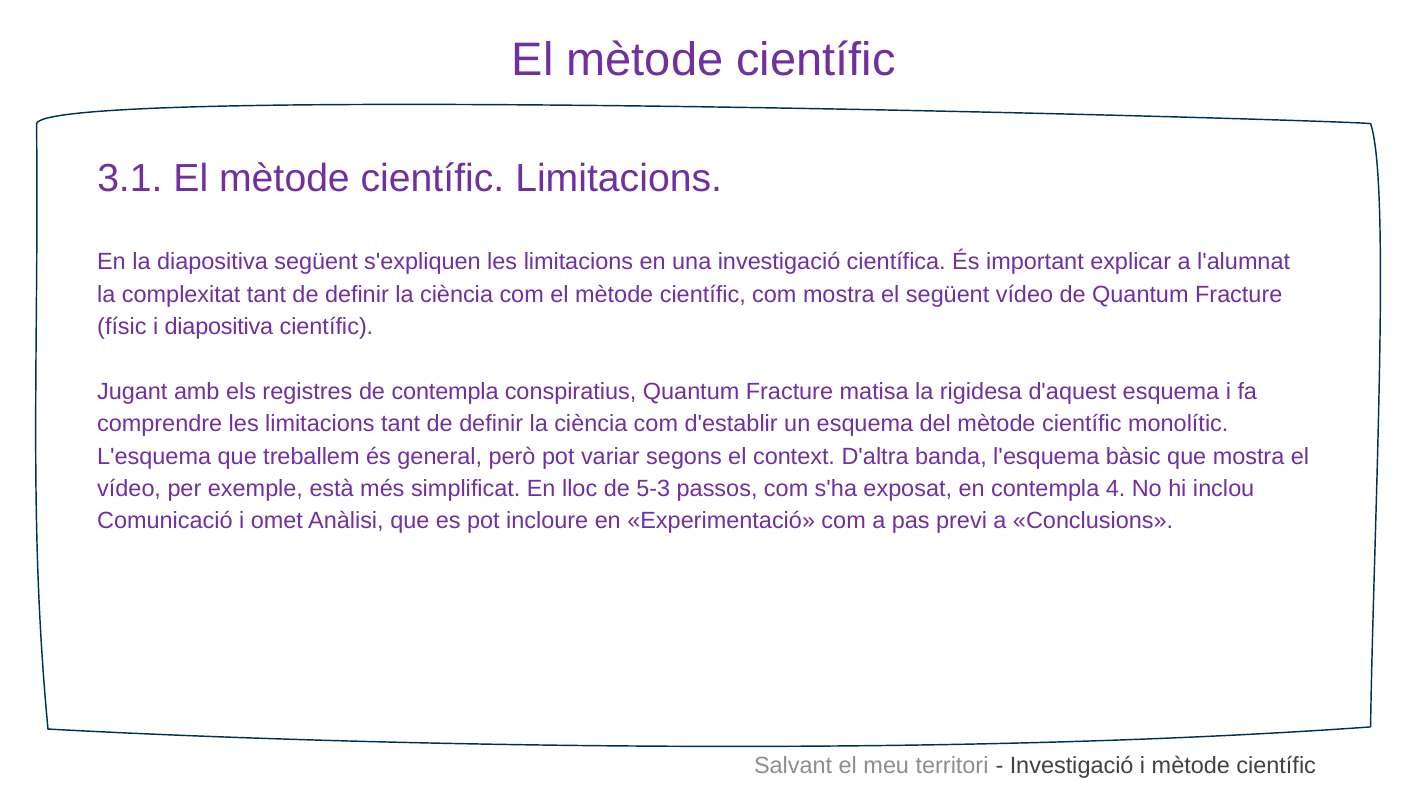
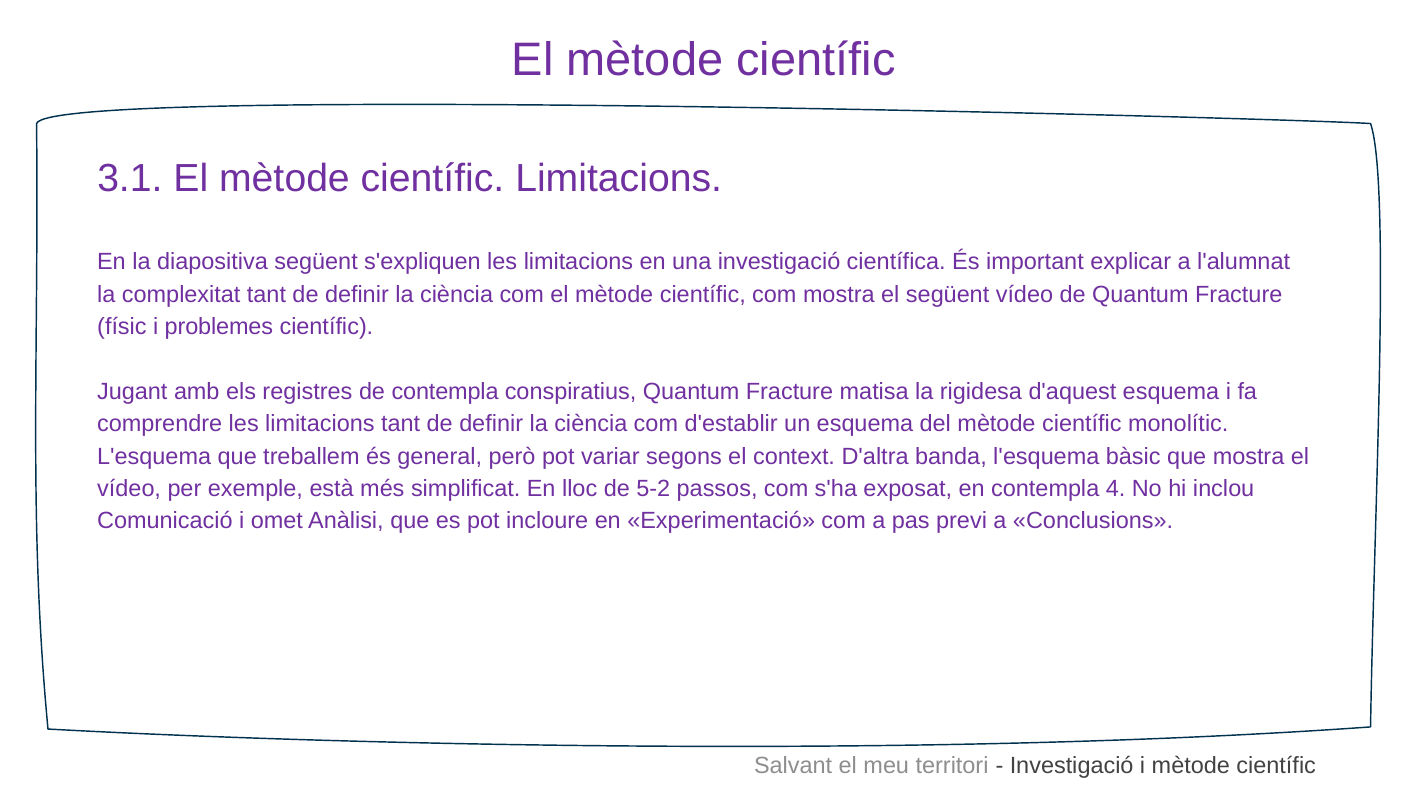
i diapositiva: diapositiva -> problemes
5-3: 5-3 -> 5-2
